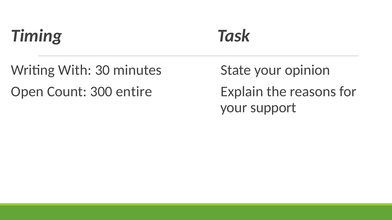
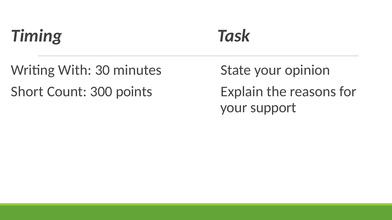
Open: Open -> Short
entire: entire -> points
